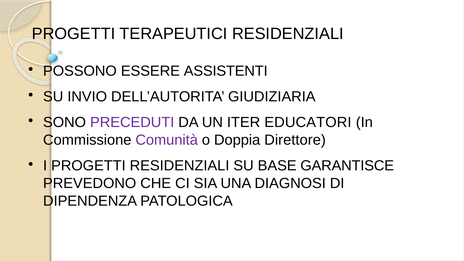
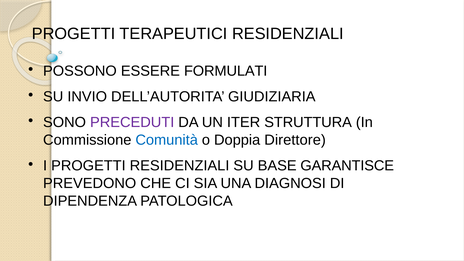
ASSISTENTI: ASSISTENTI -> FORMULATI
EDUCATORI: EDUCATORI -> STRUTTURA
Comunità colour: purple -> blue
